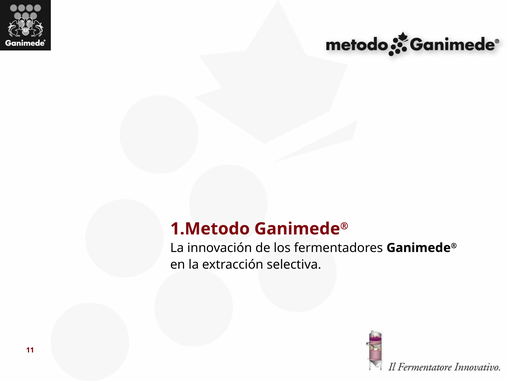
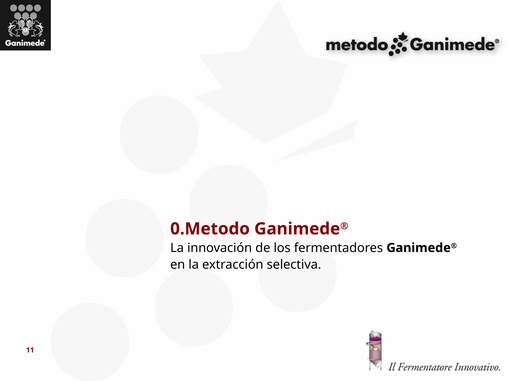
1.Metodo: 1.Metodo -> 0.Metodo
